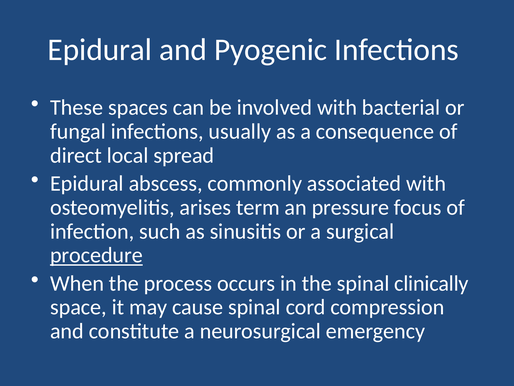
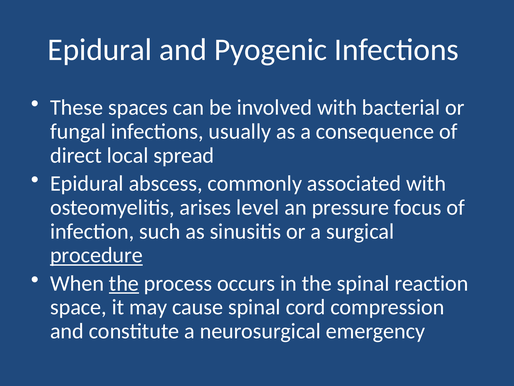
term: term -> level
the at (124, 283) underline: none -> present
clinically: clinically -> reaction
